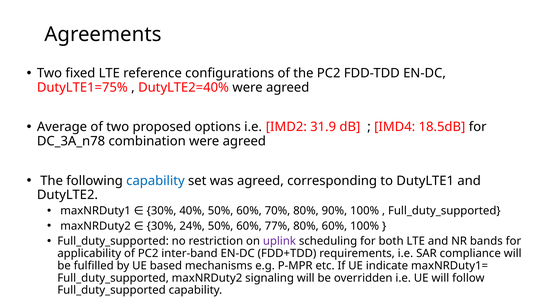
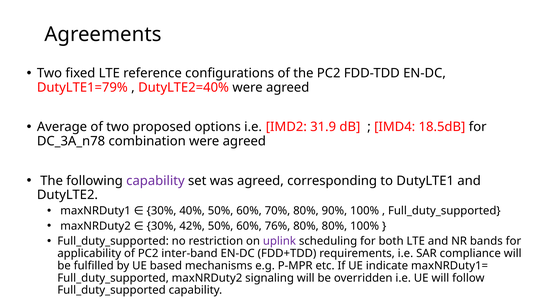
DutyLTE1=75%: DutyLTE1=75% -> DutyLTE1=79%
capability at (155, 180) colour: blue -> purple
24%: 24% -> 42%
77%: 77% -> 76%
80% 60%: 60% -> 80%
